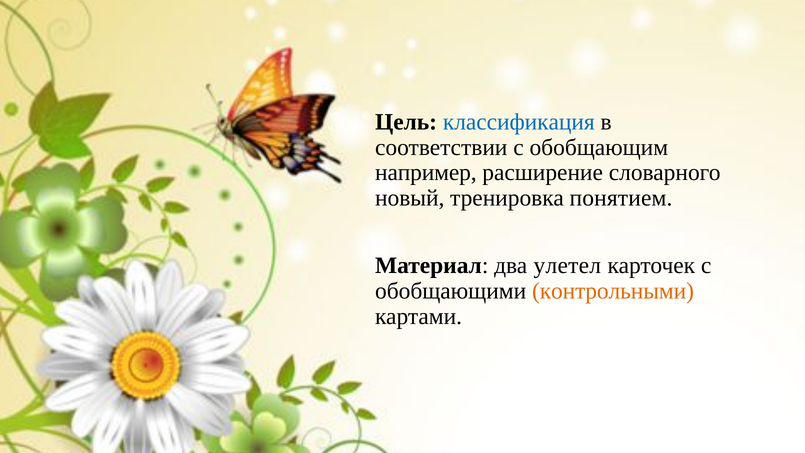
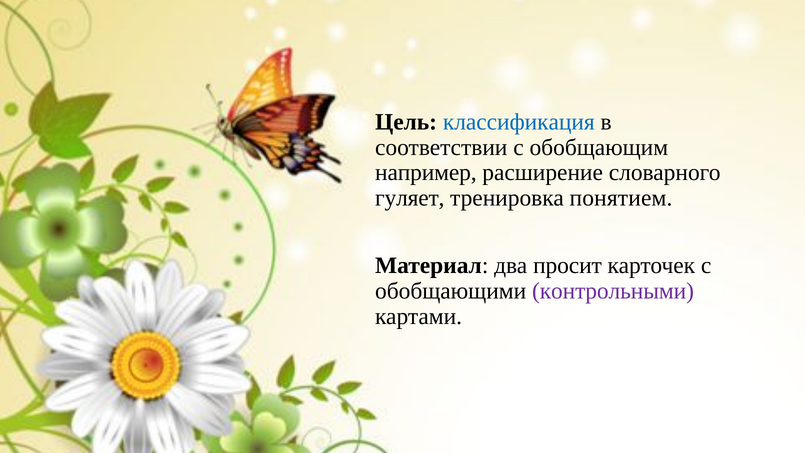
новый: новый -> гуляет
улетел: улетел -> просит
контрольными colour: orange -> purple
